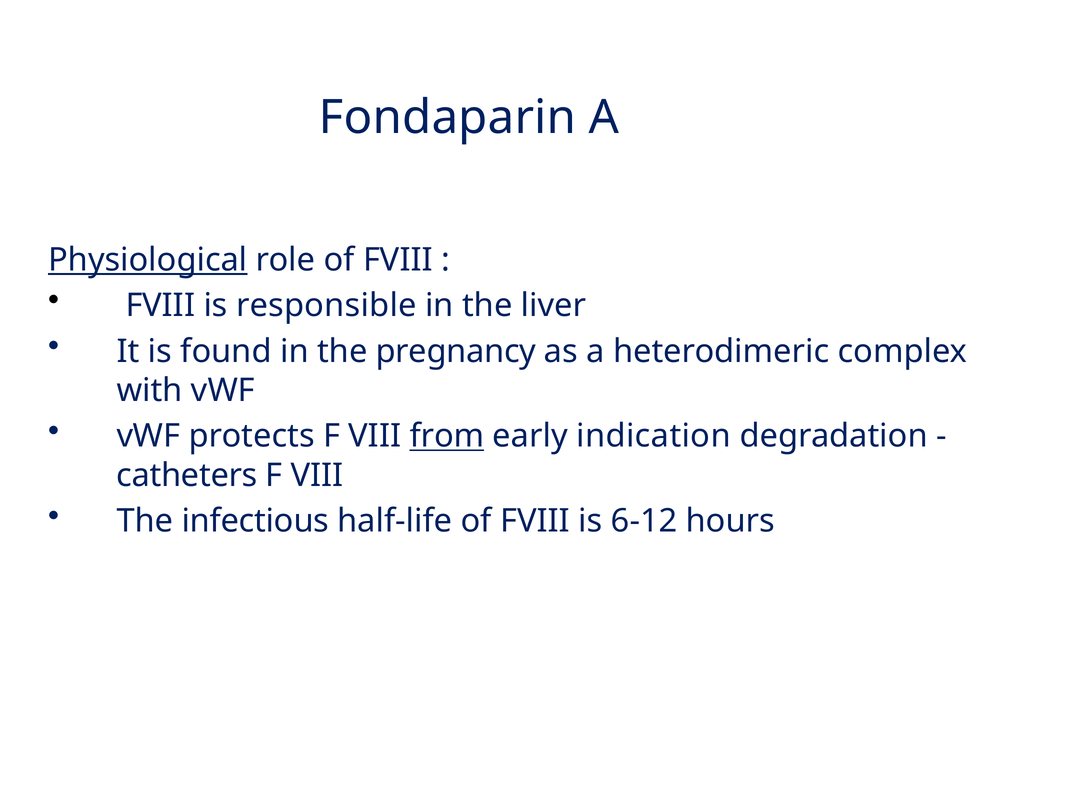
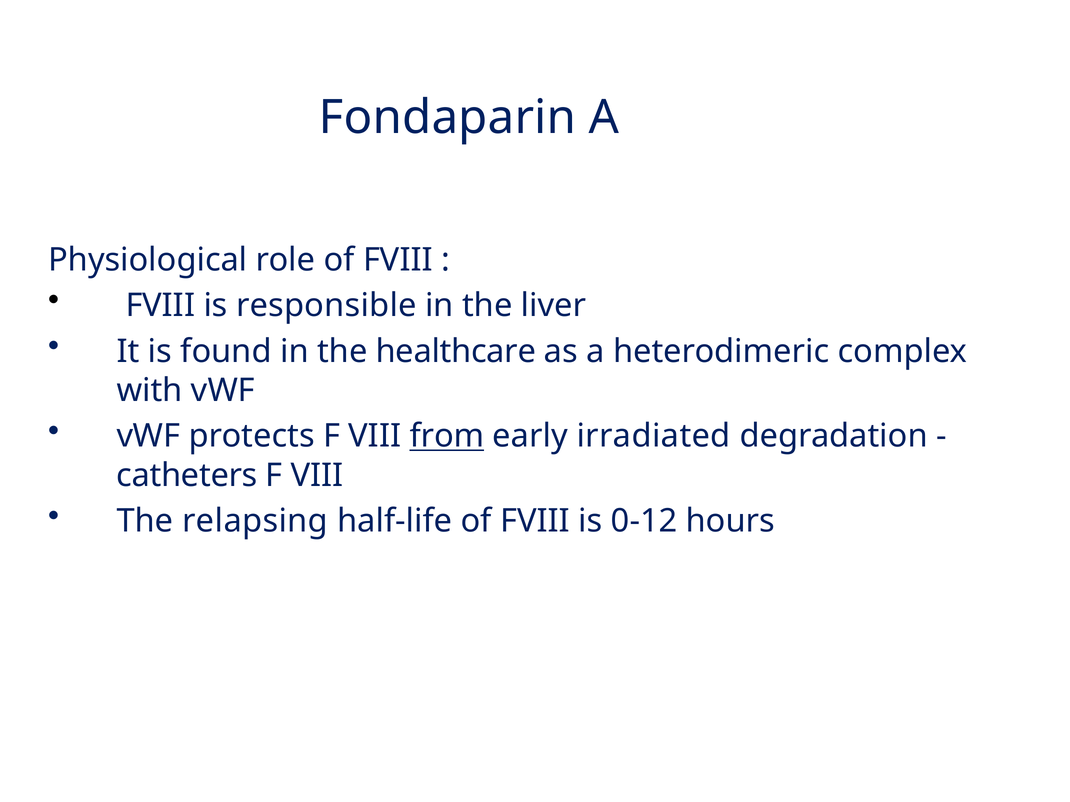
Physiological underline: present -> none
pregnancy: pregnancy -> healthcare
indication: indication -> irradiated
infectious: infectious -> relapsing
6-12: 6-12 -> 0-12
